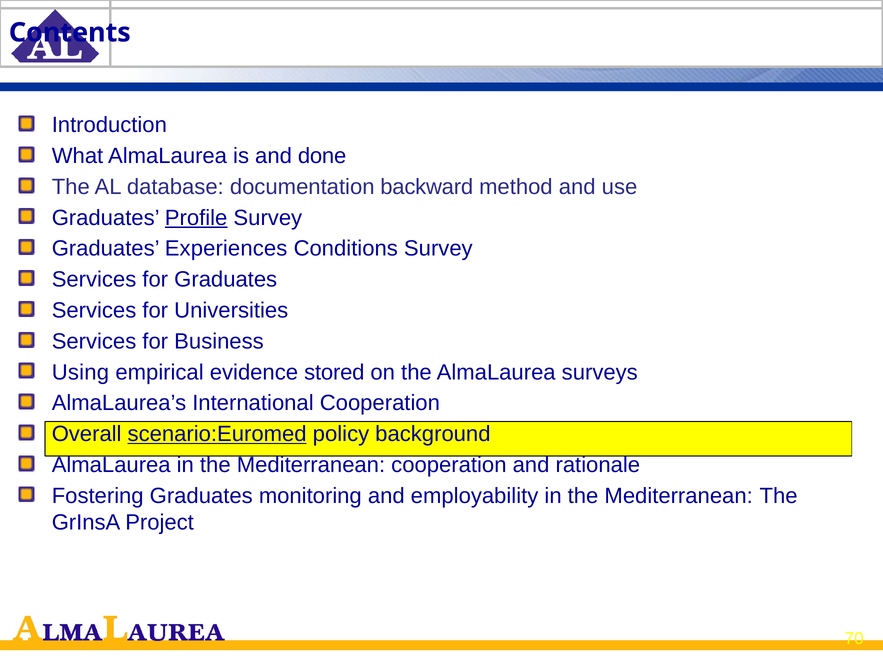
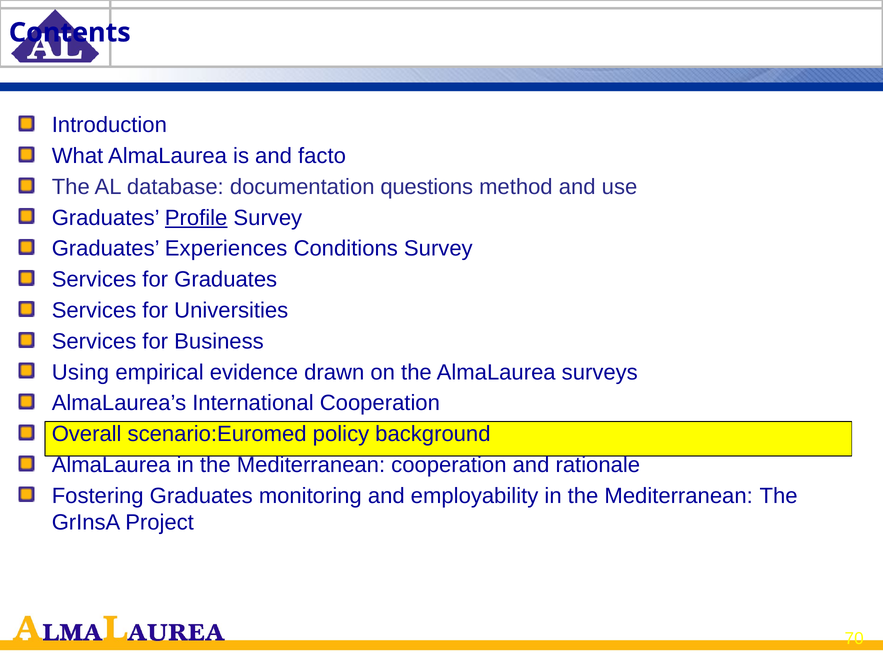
done: done -> facto
backward: backward -> questions
stored: stored -> drawn
scenario:Euromed underline: present -> none
